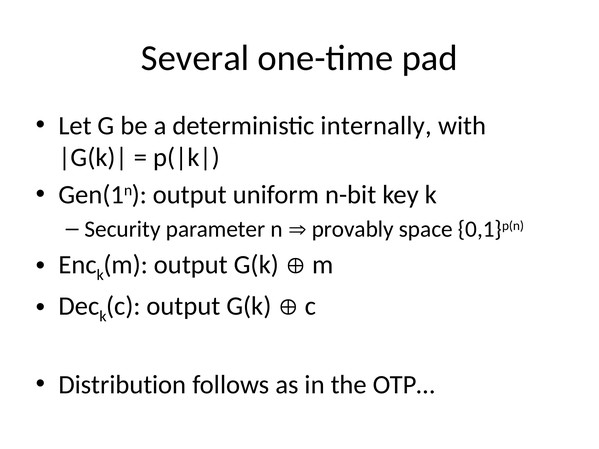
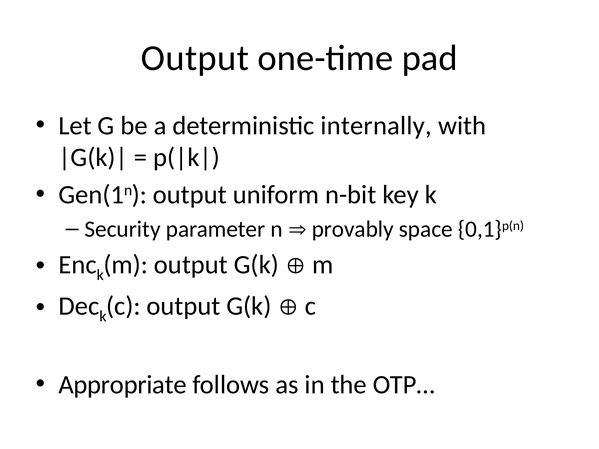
Several at (195, 58): Several -> Output
Distribution: Distribution -> Appropriate
